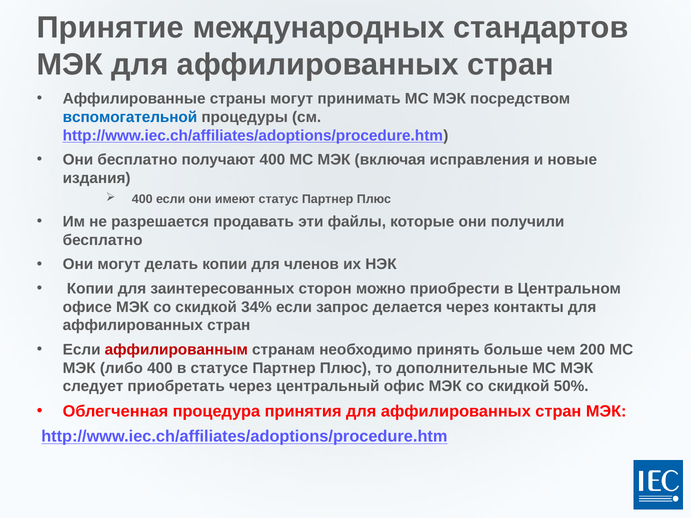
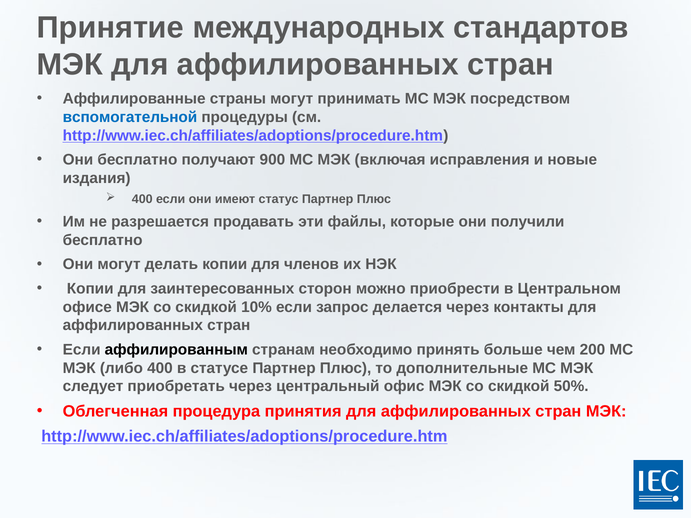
получают 400: 400 -> 900
34%: 34% -> 10%
аффилированным colour: red -> black
